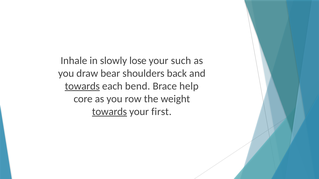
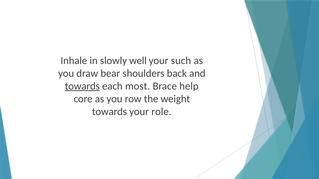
lose: lose -> well
bend: bend -> most
towards at (109, 112) underline: present -> none
first: first -> role
